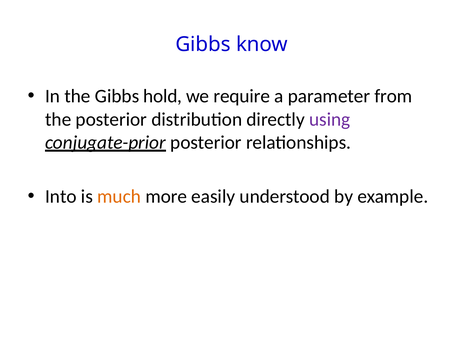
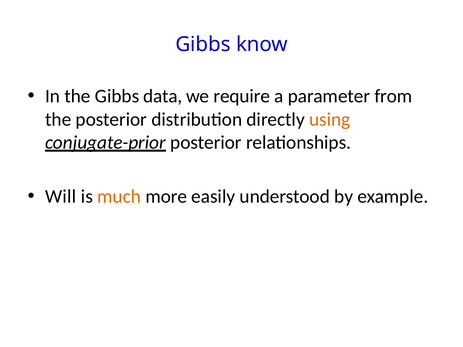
hold: hold -> data
using colour: purple -> orange
Into: Into -> Will
